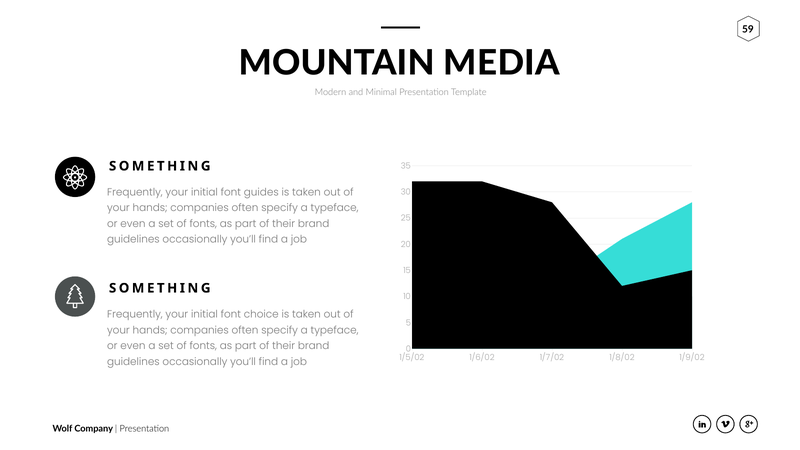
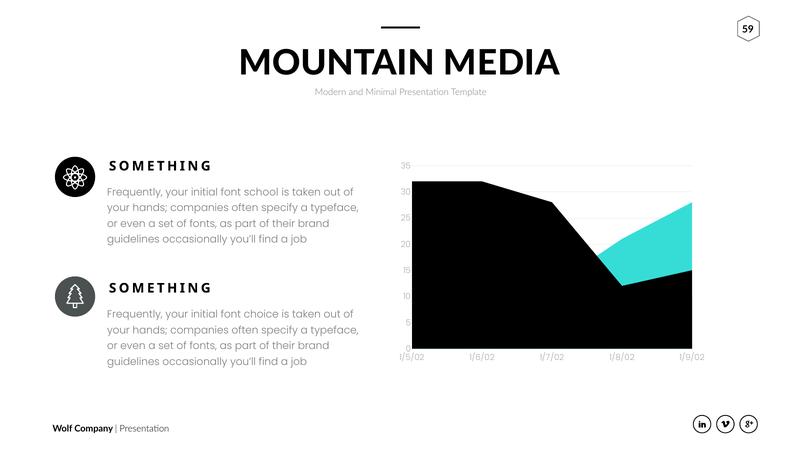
guides: guides -> school
